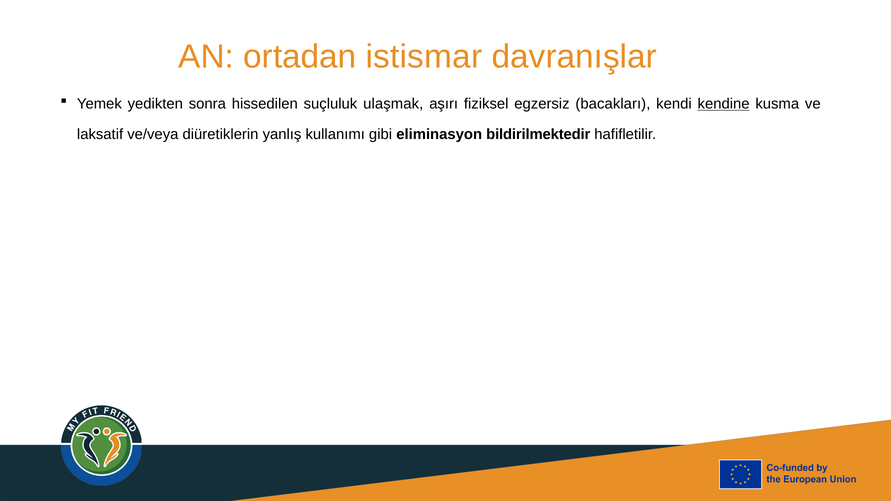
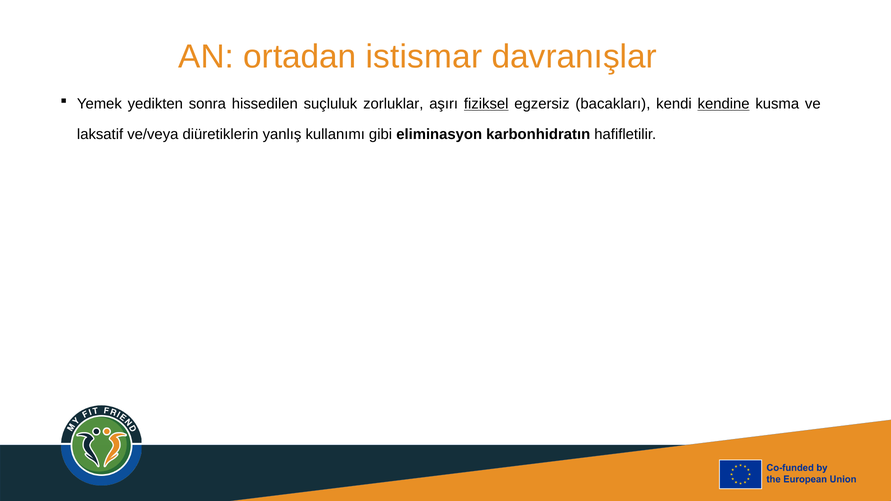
ulaşmak: ulaşmak -> zorluklar
fiziksel underline: none -> present
bildirilmektedir: bildirilmektedir -> karbonhidratın
